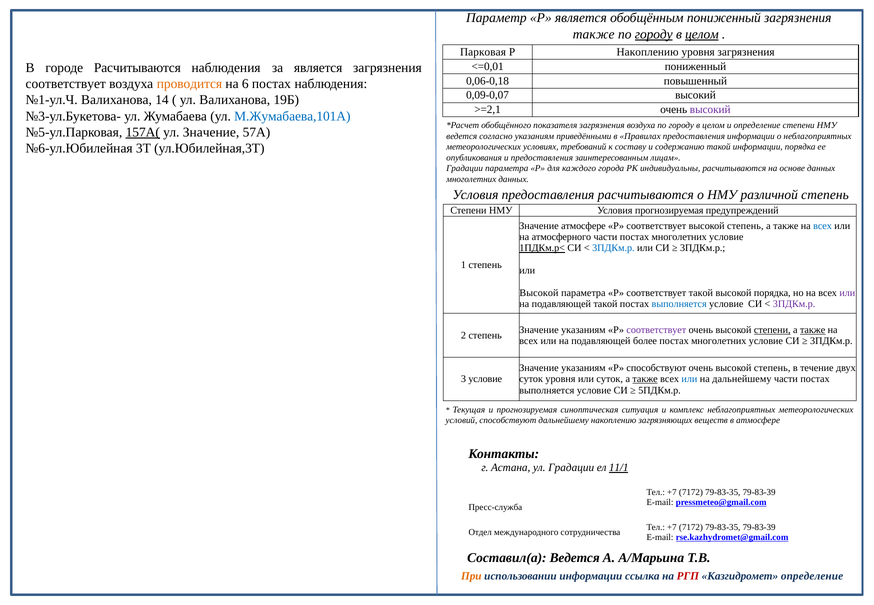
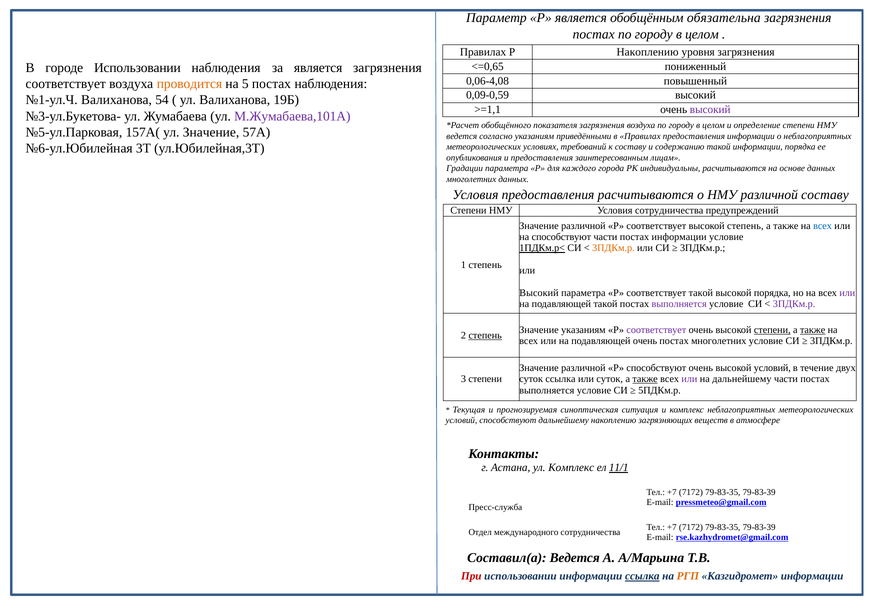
обобщённым пониженный: пониженный -> обязательна
также at (594, 34): также -> постах
городу at (654, 34) underline: present -> none
целом at (702, 34) underline: present -> none
Парковая at (483, 52): Парковая -> Правилах
<=0,01: <=0,01 -> <=0,65
городе Расчитываются: Расчитываются -> Использовании
0,06-0,18: 0,06-0,18 -> 0,06-4,08
6: 6 -> 5
0,09-0,07: 0,09-0,07 -> 0,09-0,59
14: 14 -> 54
>=2,1: >=2,1 -> >=1,1
М.Жумабаева,101А colour: blue -> purple
157А( underline: present -> none
различной степень: степень -> составу
Условия прогнозируемая: прогнозируемая -> сотрудничества
атмосфере at (583, 226): атмосфере -> различной
на атмосферного: атмосферного -> способствуют
части постах многолетних: многолетних -> информации
3ПДКм.р at (613, 248) colour: blue -> orange
Высокой at (539, 293): Высокой -> Высокий
выполняется at (679, 304) colour: blue -> purple
степень at (485, 335) underline: none -> present
подавляющей более: более -> очень
указаниям at (583, 368): указаниям -> различной
очень высокой степень: степень -> условий
3 условие: условие -> степени
суток уровня: уровня -> ссылка
или at (689, 379) colour: blue -> purple
ул Градации: Градации -> Комплекс
При colour: orange -> red
ссылка at (642, 576) underline: none -> present
РГП colour: red -> orange
Казгидромет определение: определение -> информации
